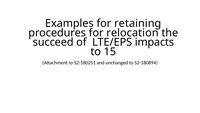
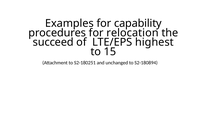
retaining: retaining -> capability
impacts: impacts -> highest
